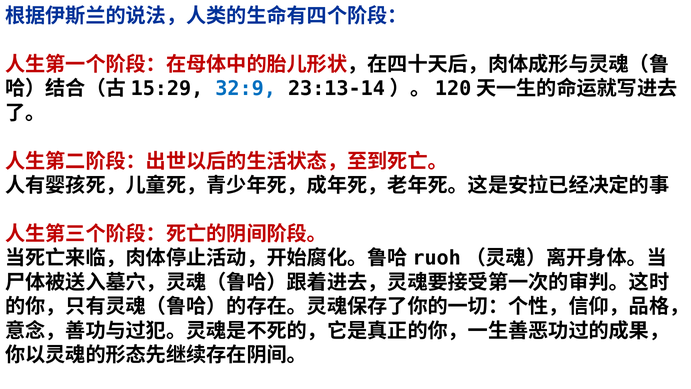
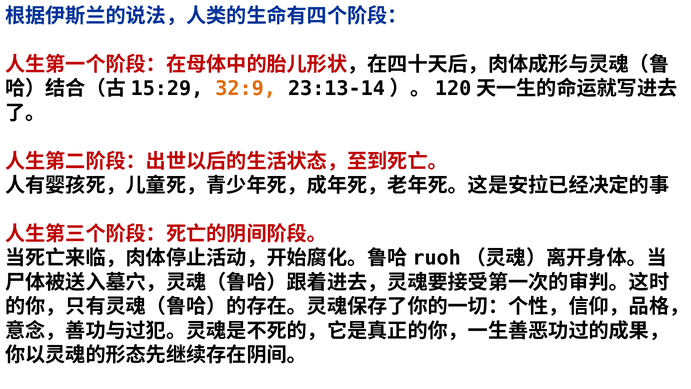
32:9 colour: blue -> orange
